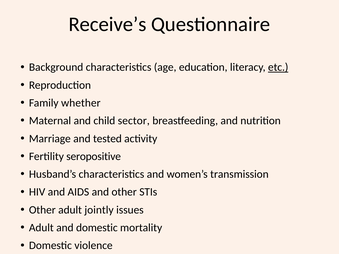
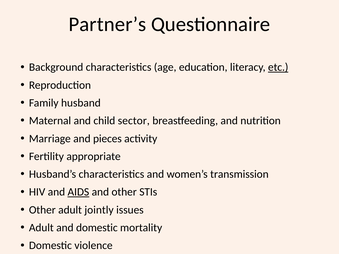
Receive’s: Receive’s -> Partner’s
whether: whether -> husband
tested: tested -> pieces
seropositive: seropositive -> appropriate
AIDS underline: none -> present
